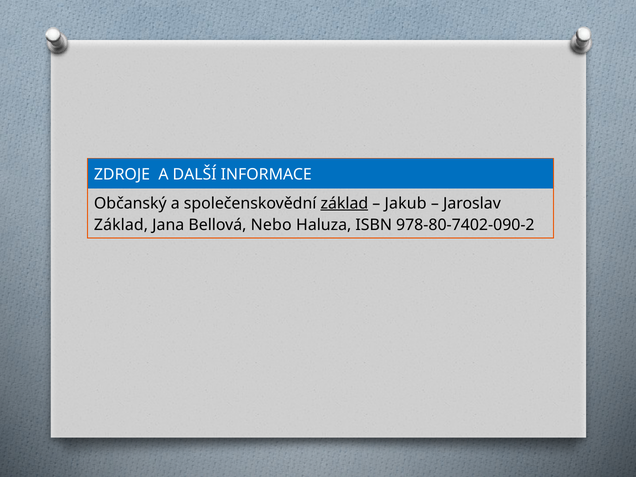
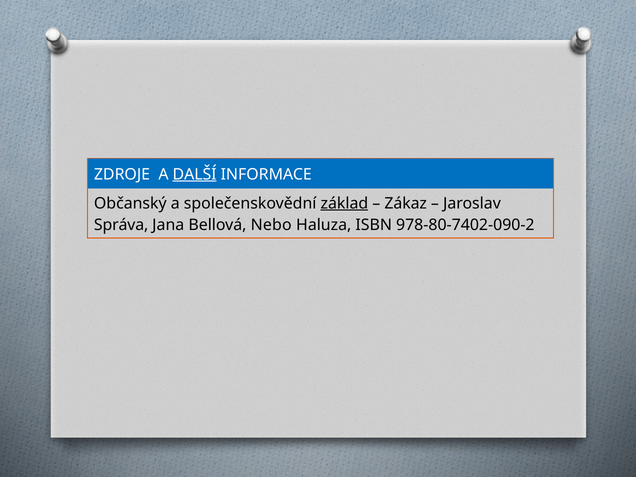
DALŠÍ underline: none -> present
Jakub: Jakub -> Zákaz
Základ at (121, 225): Základ -> Správa
